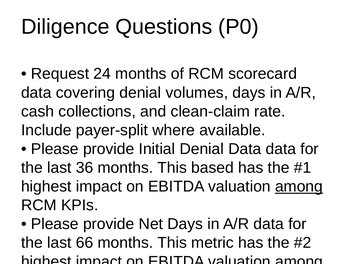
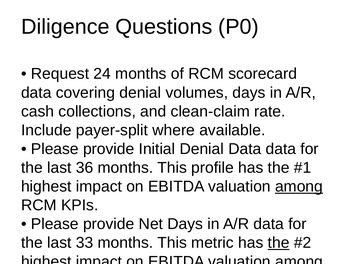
based: based -> profile
66: 66 -> 33
the at (279, 243) underline: none -> present
